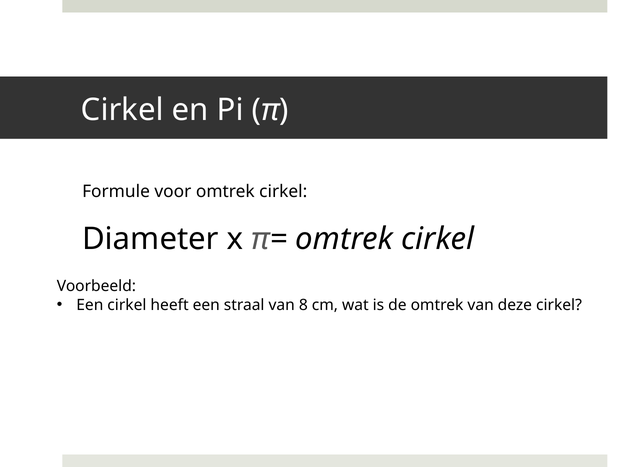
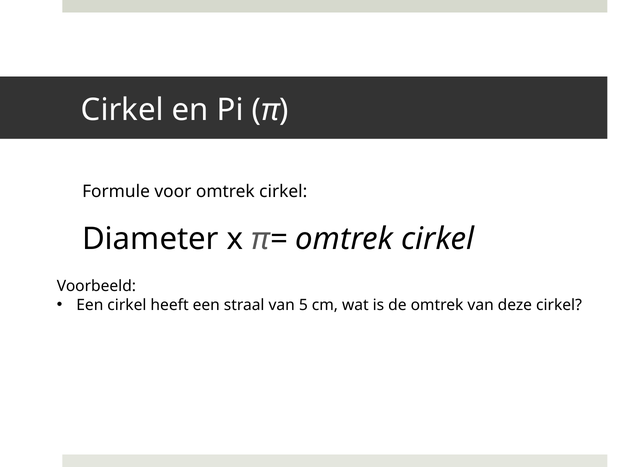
8: 8 -> 5
